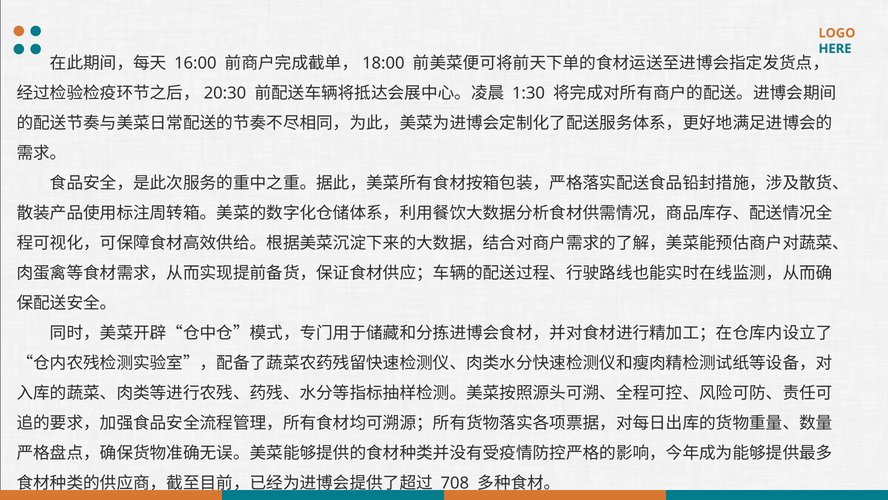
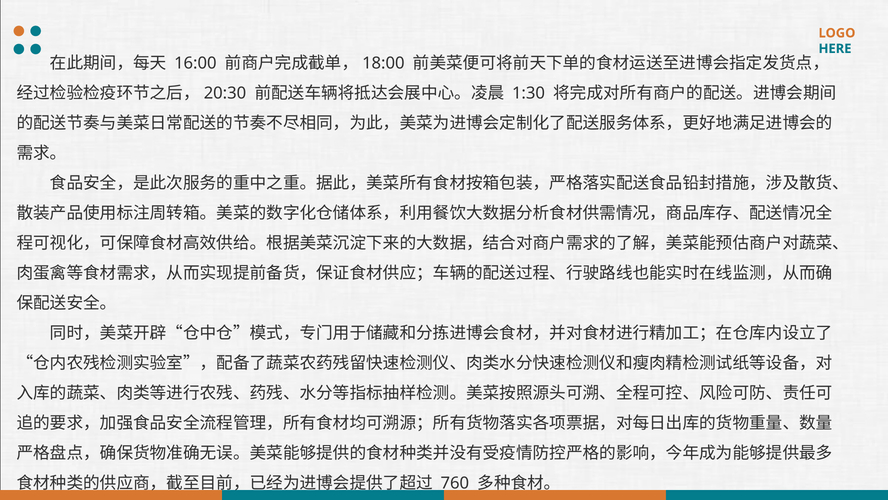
708: 708 -> 760
